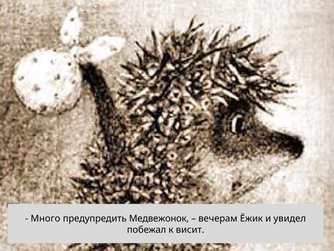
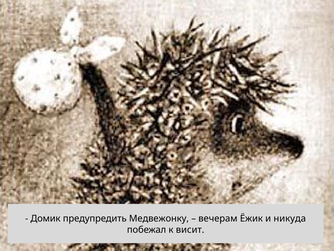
Много: Много -> Домик
Медвежонок: Медвежонок -> Медвежонку
увидел: увидел -> никуда
